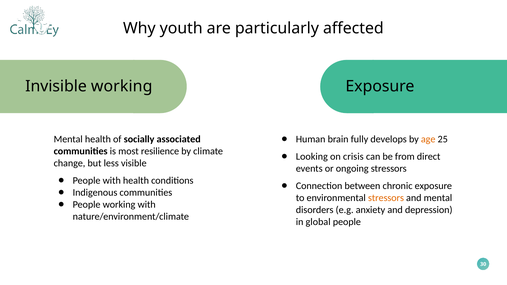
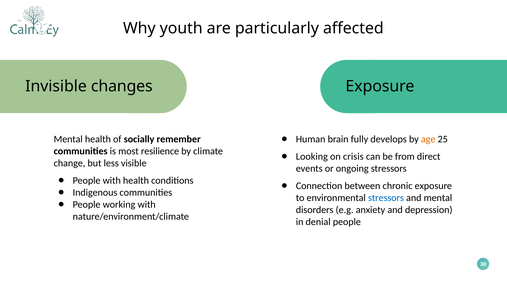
Invisible working: working -> changes
associated: associated -> remember
stressors at (386, 198) colour: orange -> blue
global: global -> denial
